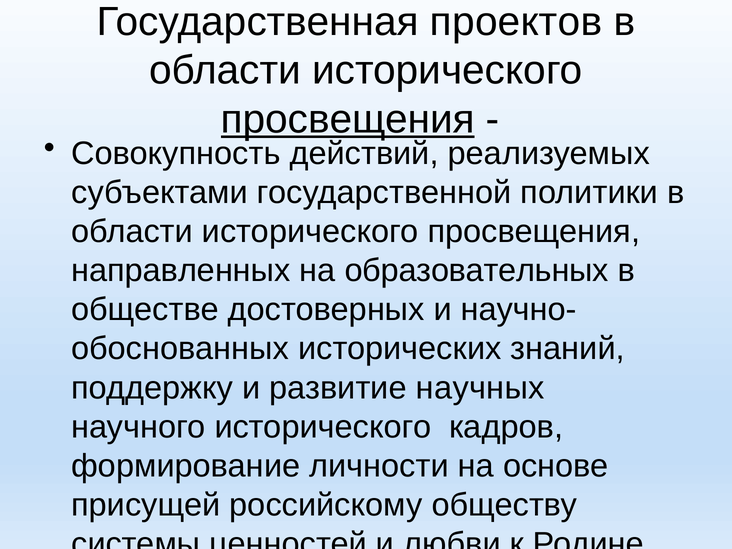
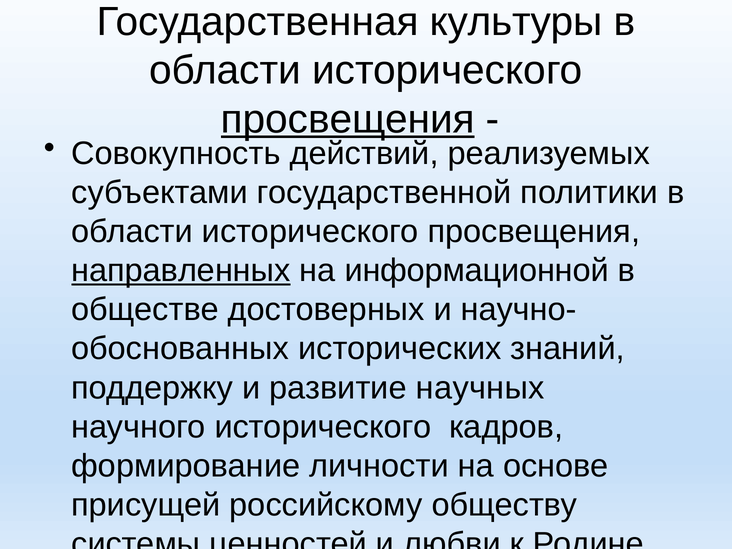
проектов: проектов -> культуры
направленных underline: none -> present
образовательных: образовательных -> информационной
